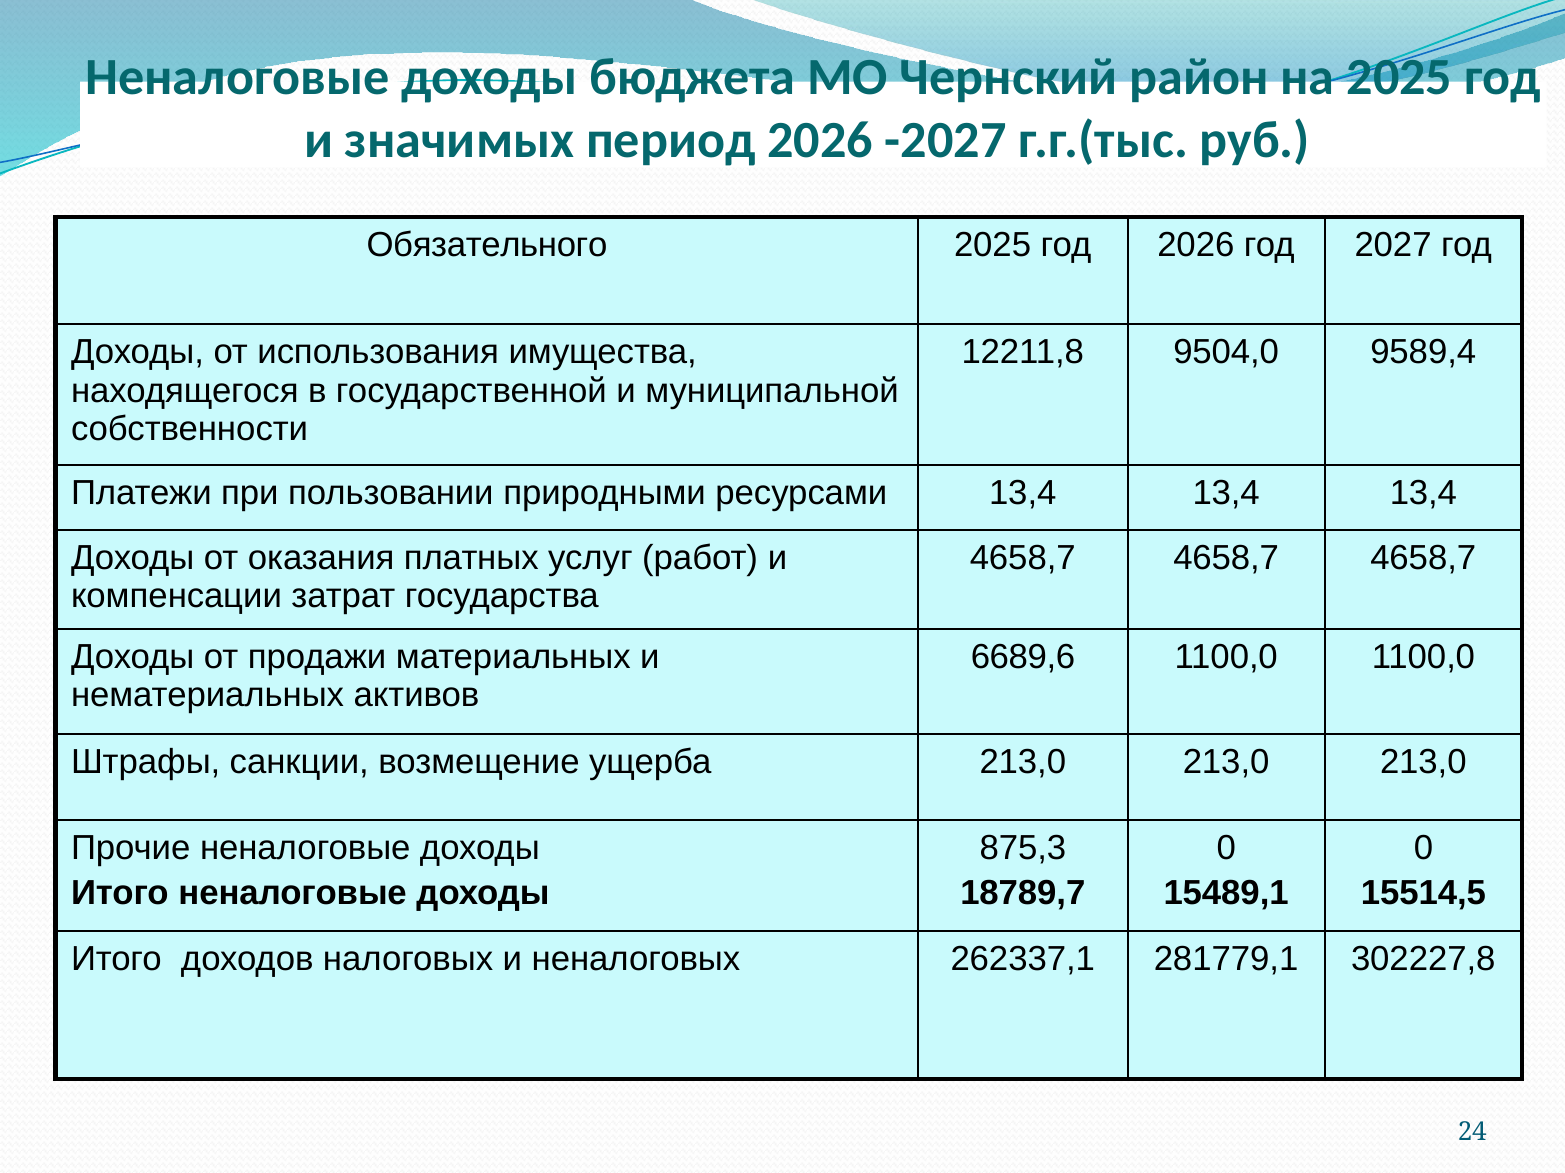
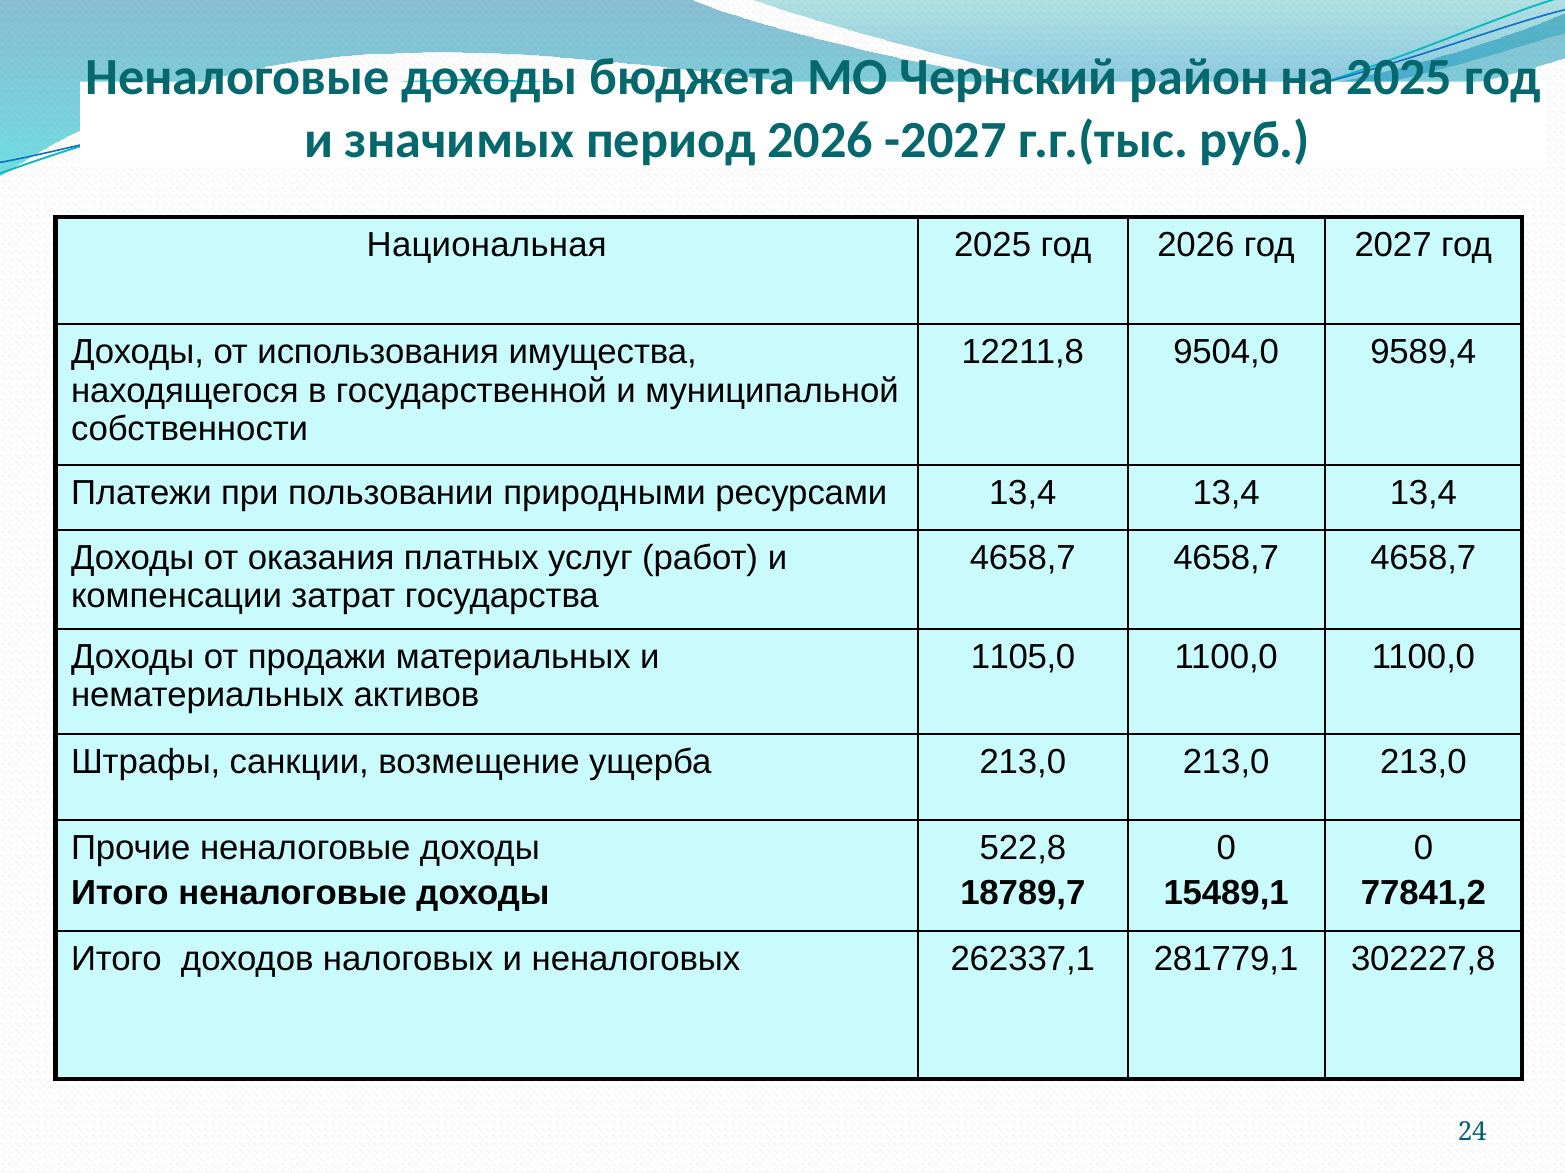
Обязательного: Обязательного -> Национальная
6689,6: 6689,6 -> 1105,0
875,3: 875,3 -> 522,8
15514,5: 15514,5 -> 77841,2
